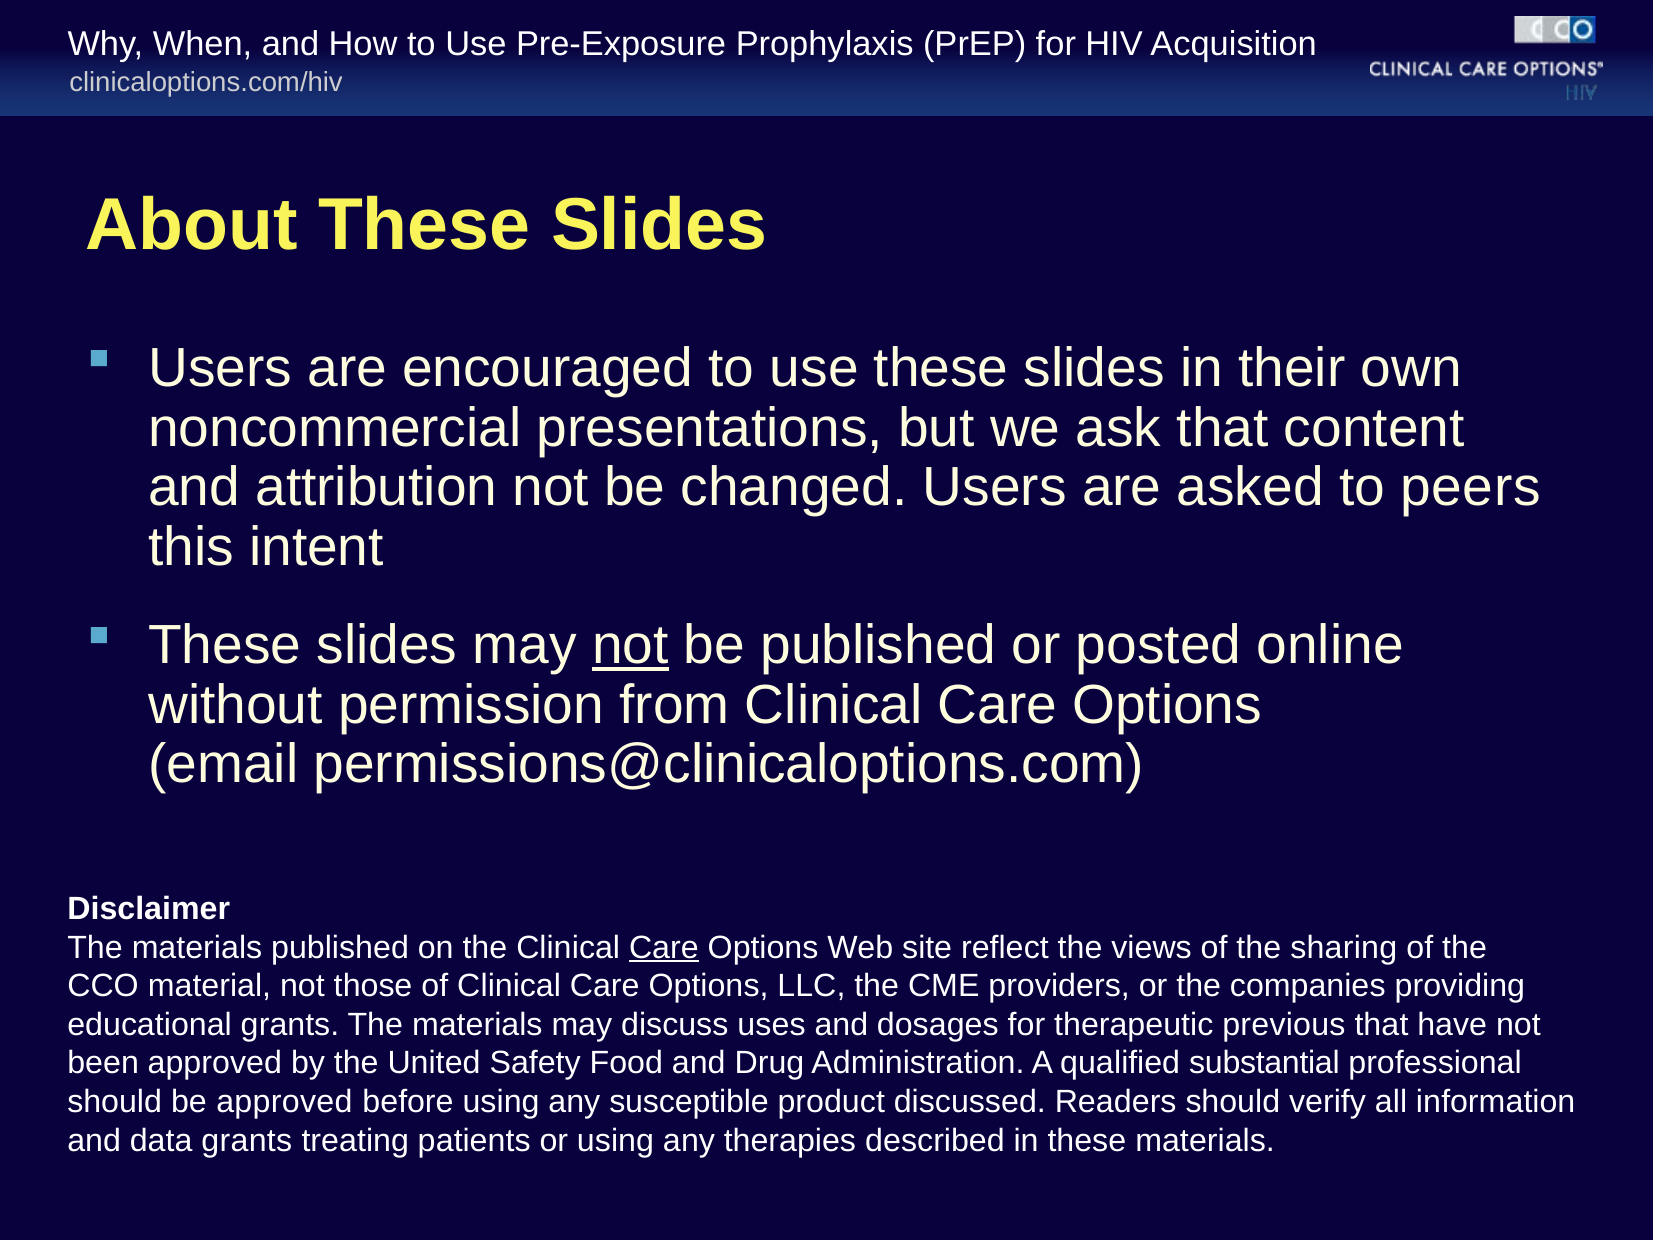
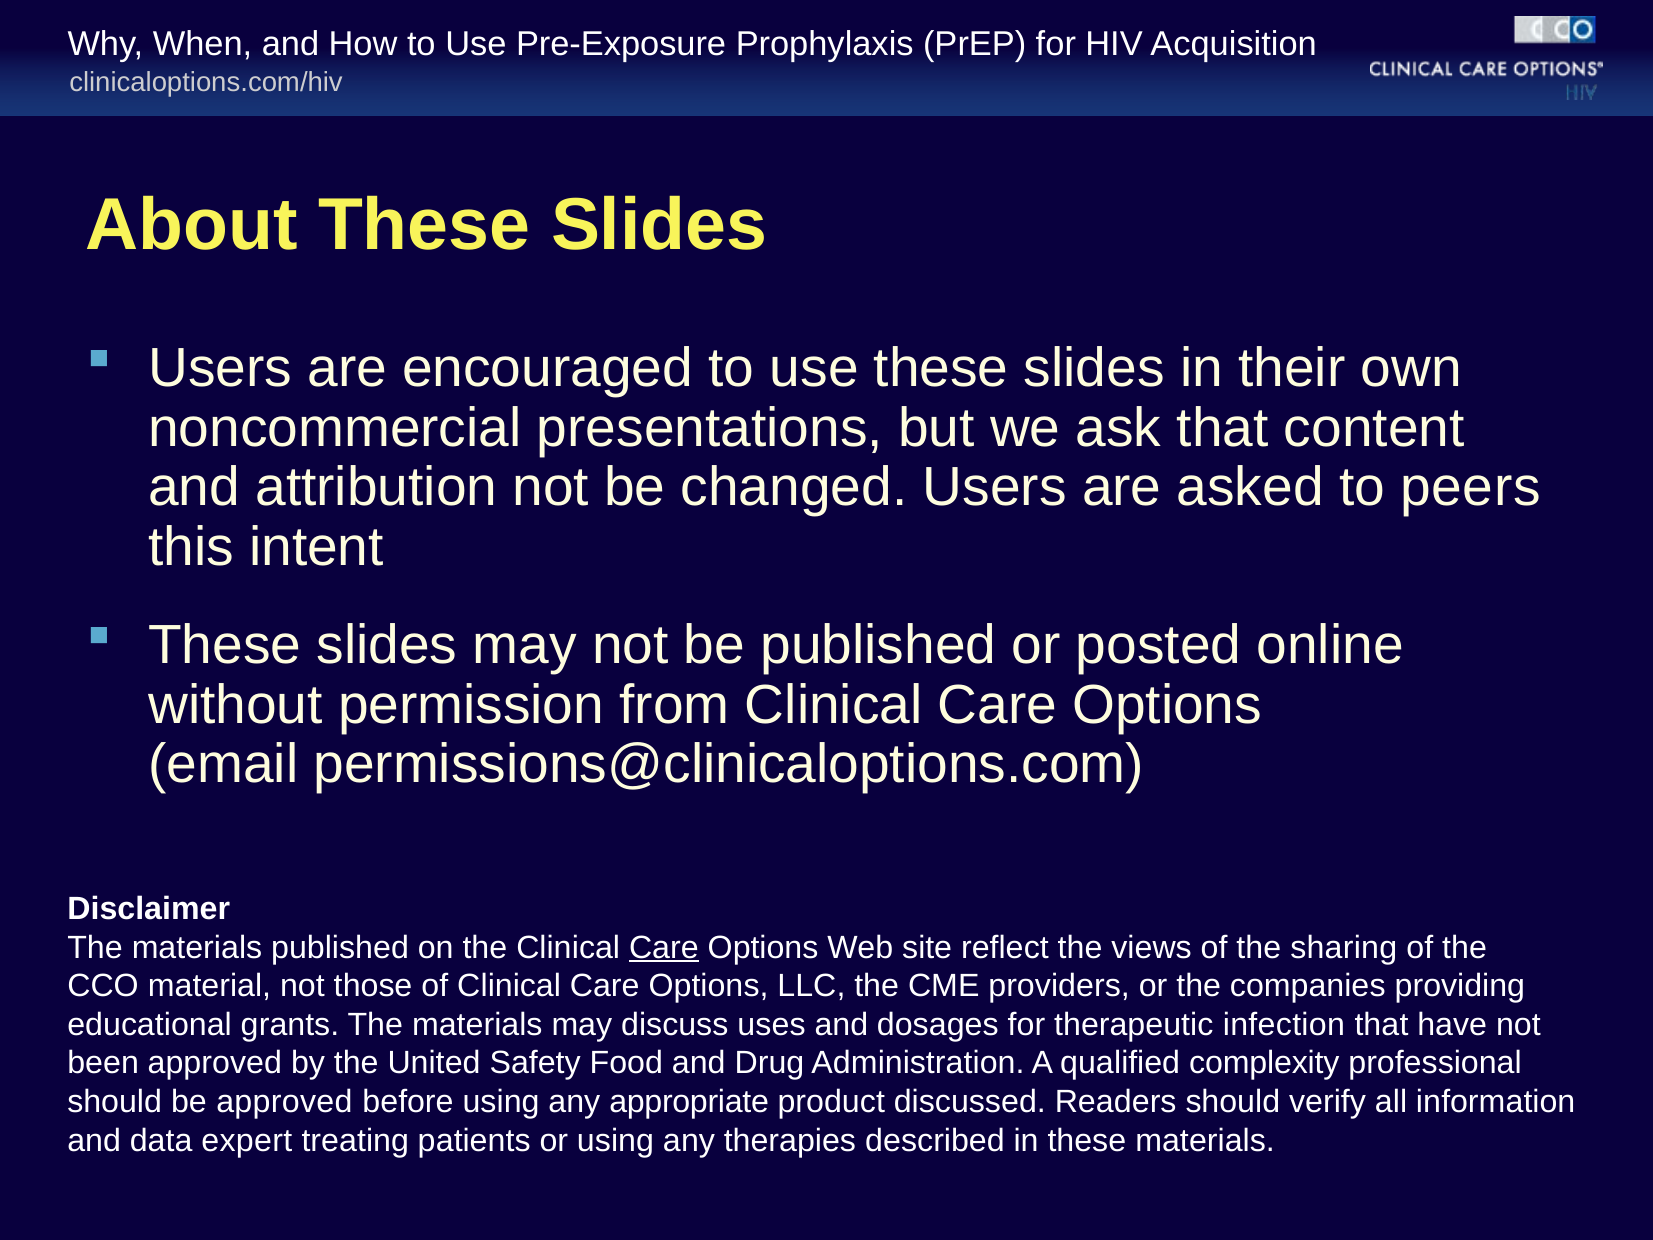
not at (630, 645) underline: present -> none
previous: previous -> infection
substantial: substantial -> complexity
susceptible: susceptible -> appropriate
data grants: grants -> expert
